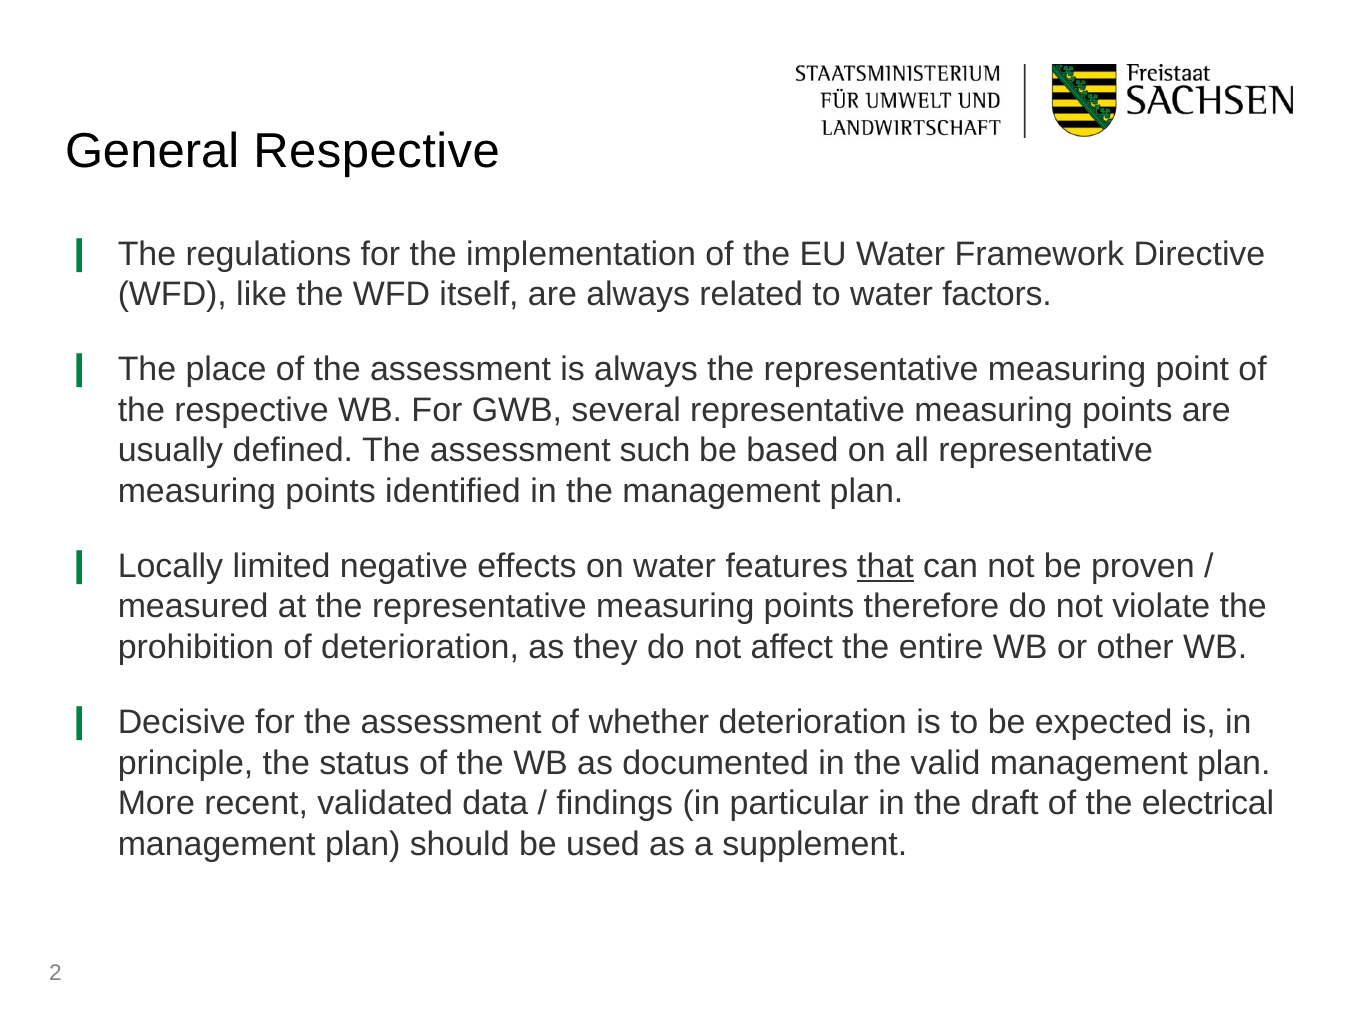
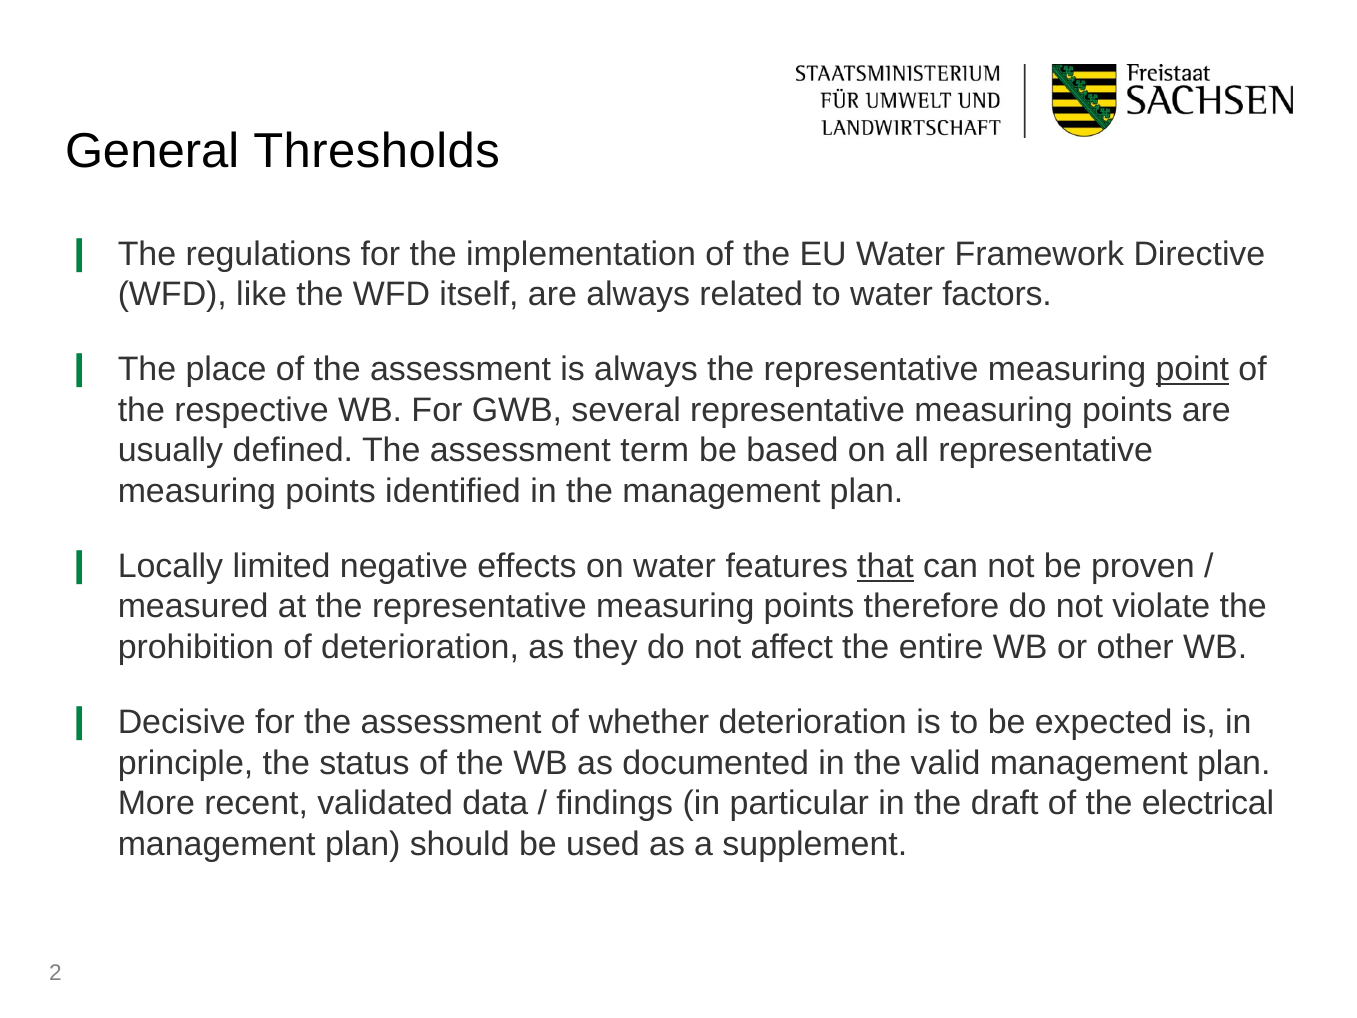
General Respective: Respective -> Thresholds
point underline: none -> present
such: such -> term
